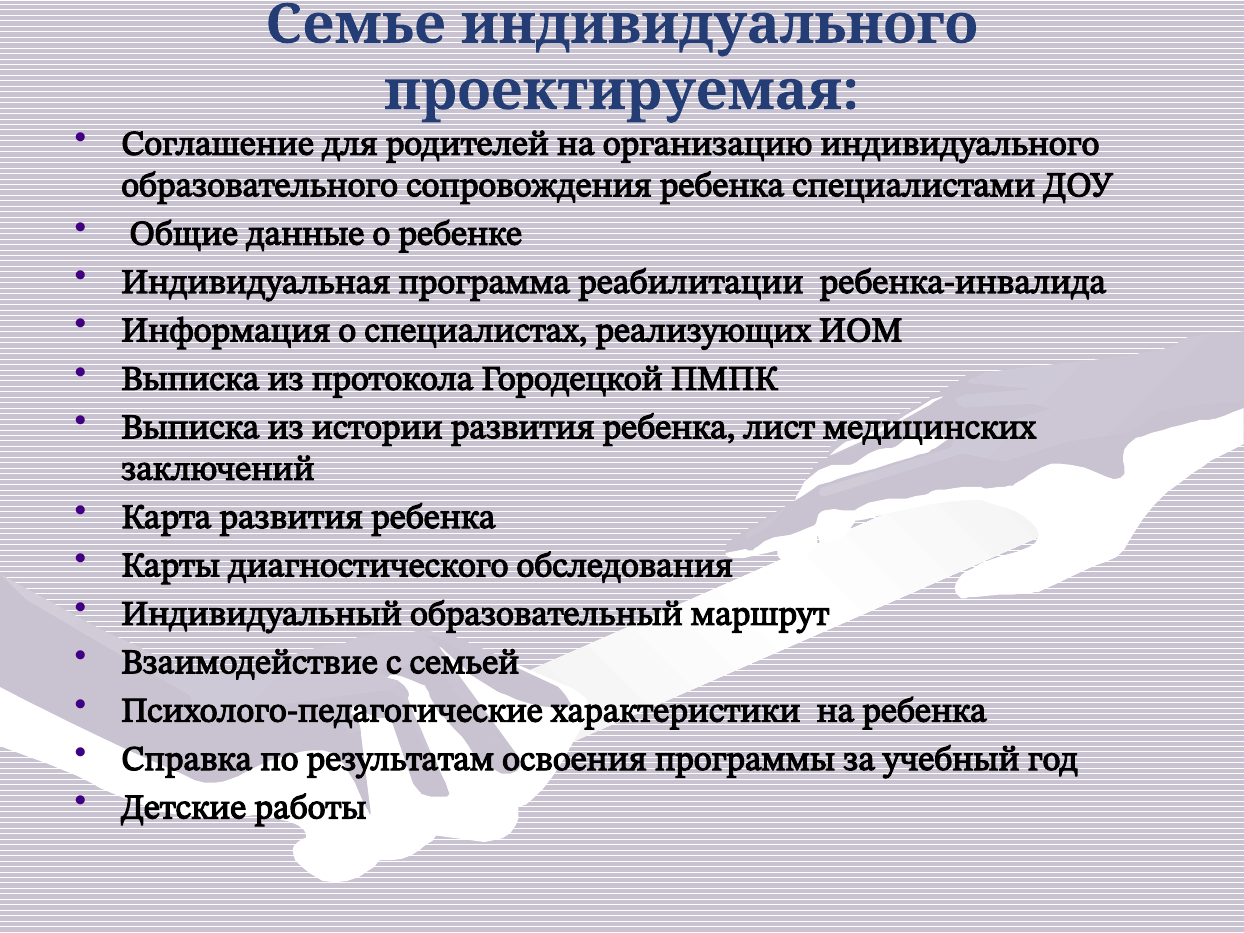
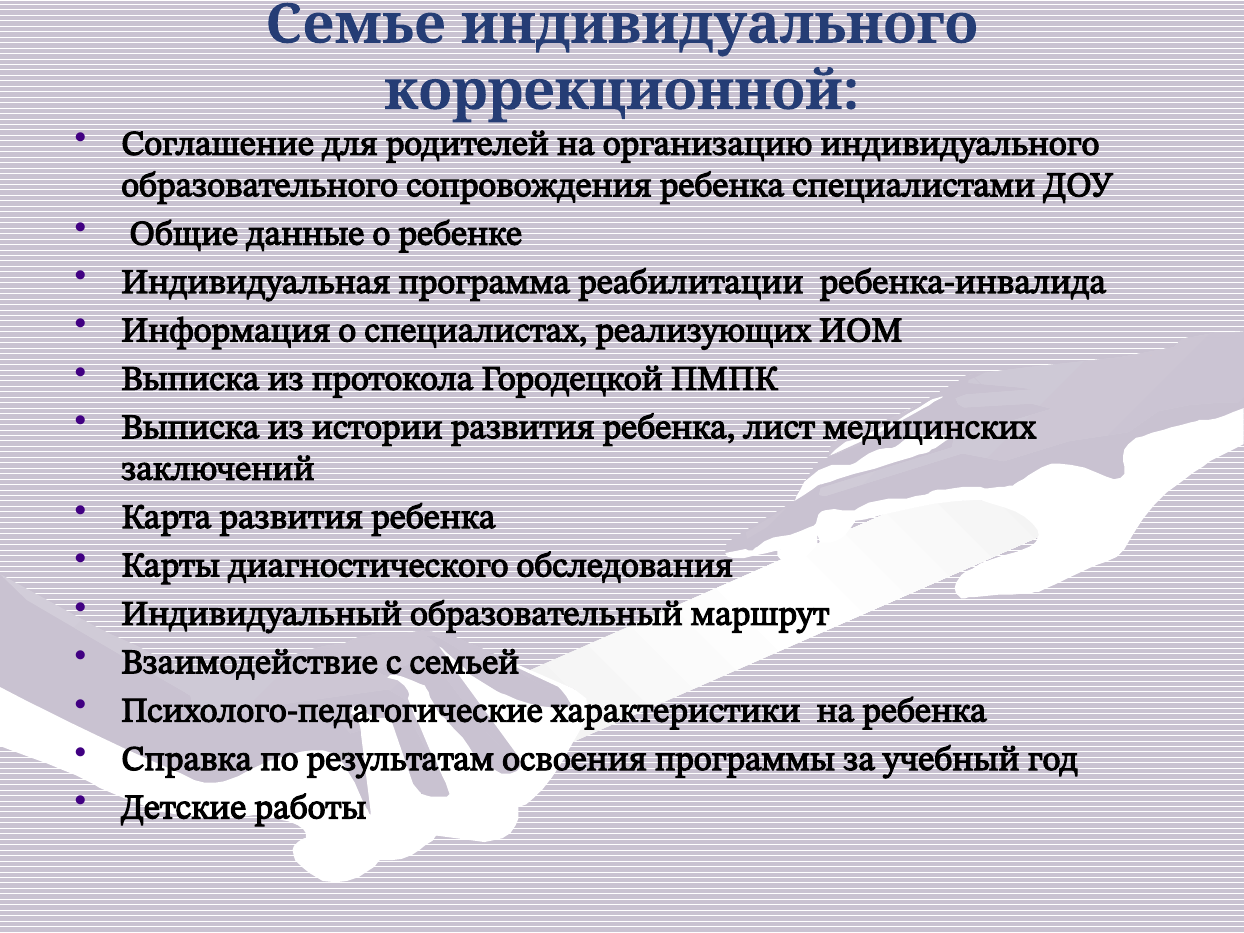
проектируемая: проектируемая -> коррекционной
